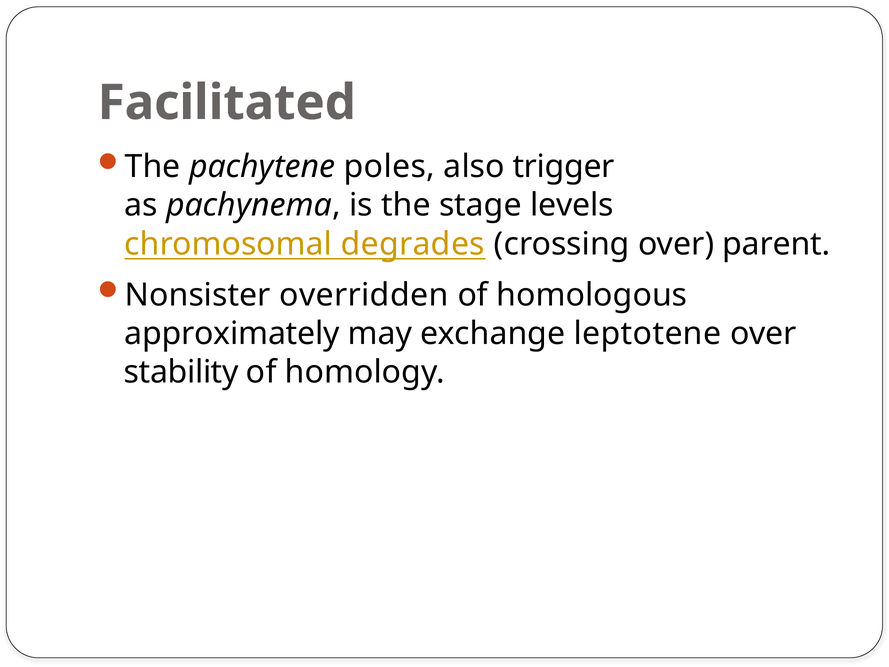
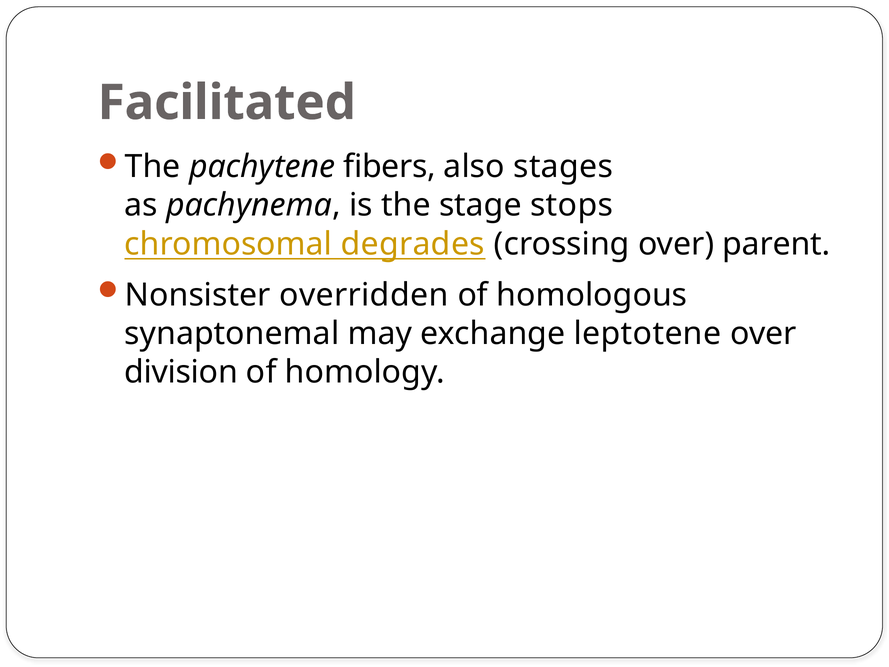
poles: poles -> fibers
trigger: trigger -> stages
levels: levels -> stops
approximately: approximately -> synaptonemal
stability: stability -> division
